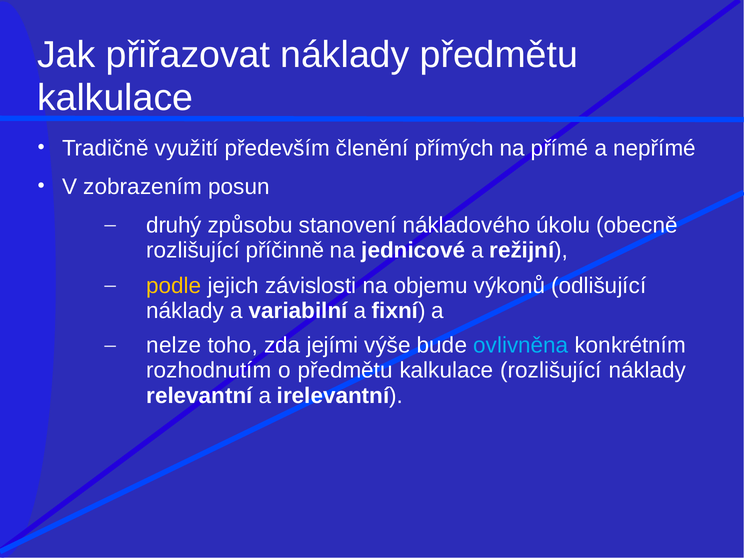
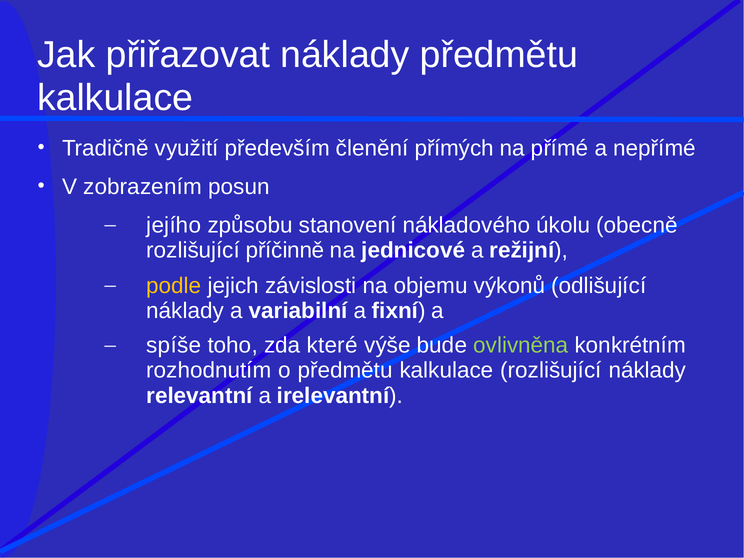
druhý: druhý -> jejího
nelze: nelze -> spíše
jejími: jejími -> které
ovlivněna colour: light blue -> light green
